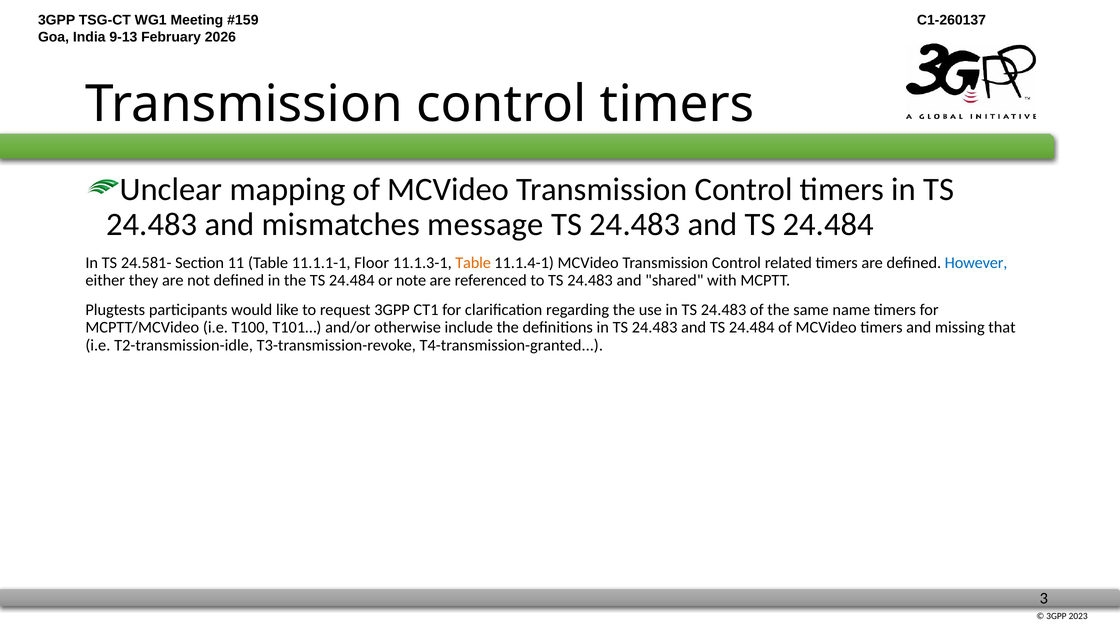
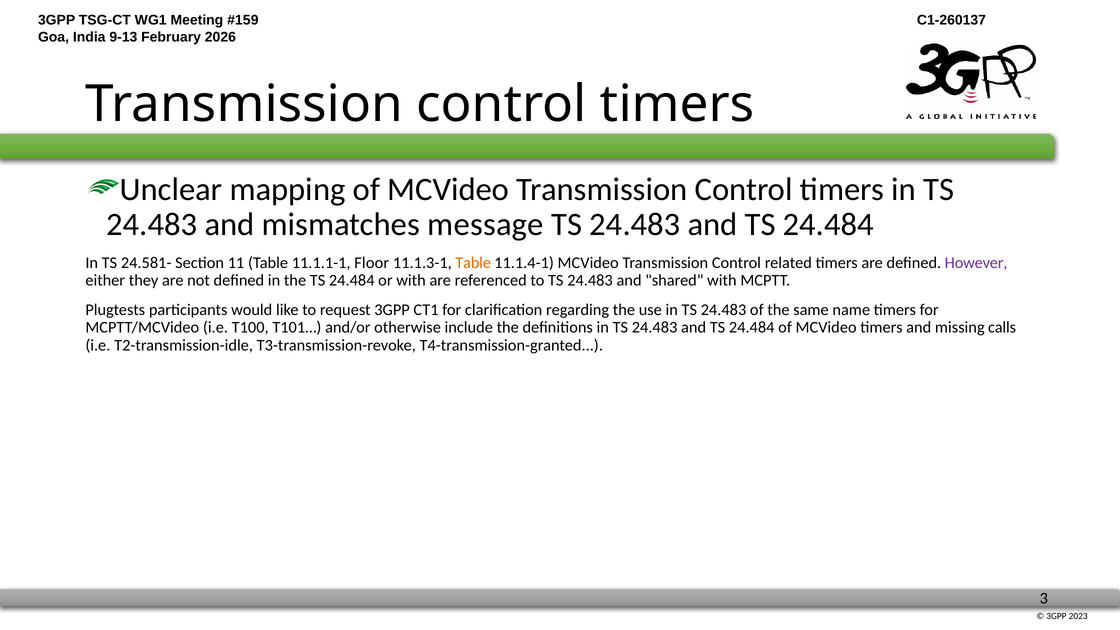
However colour: blue -> purple
or note: note -> with
that: that -> calls
